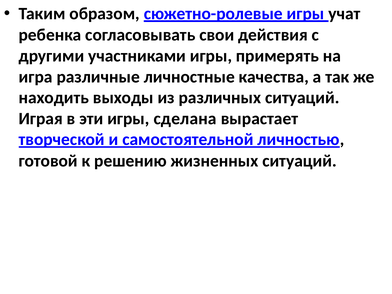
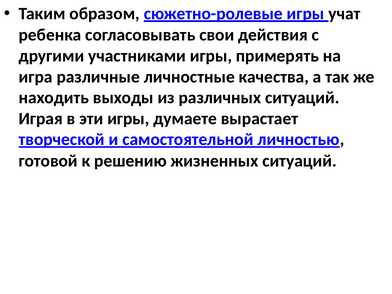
сделана: сделана -> думаете
